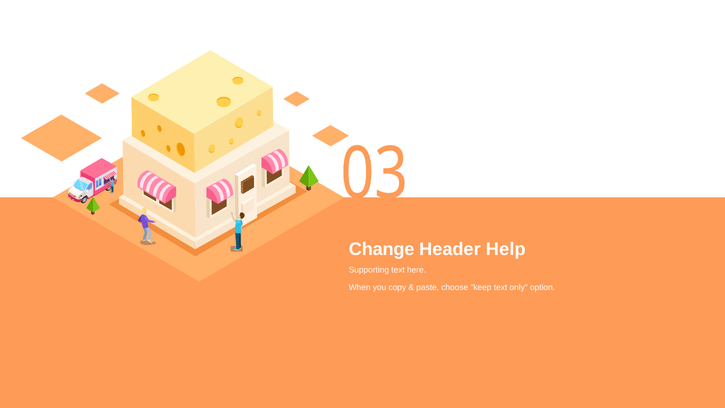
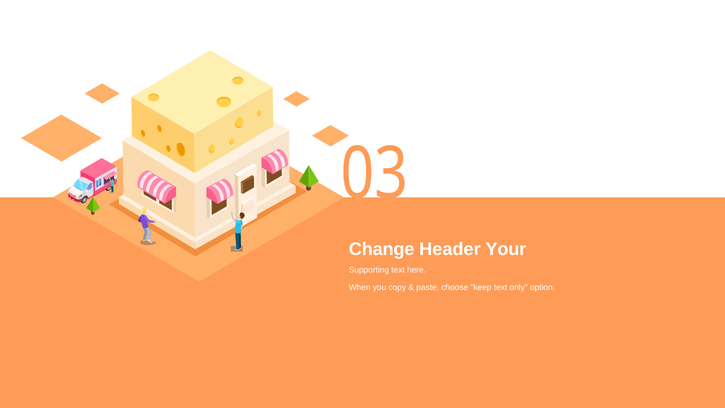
Help: Help -> Your
